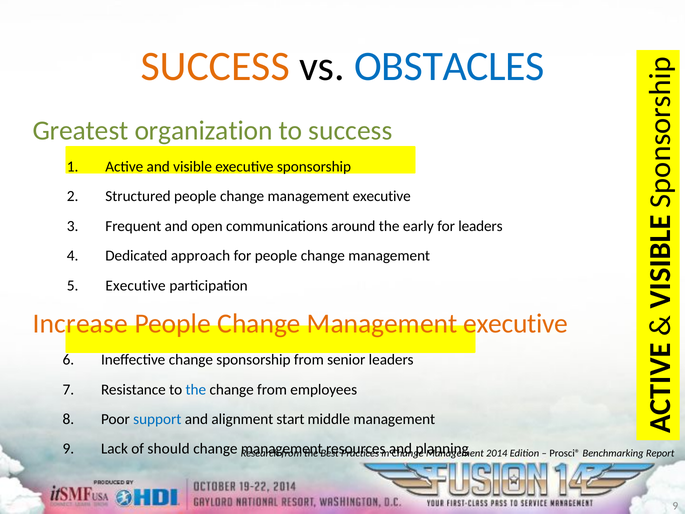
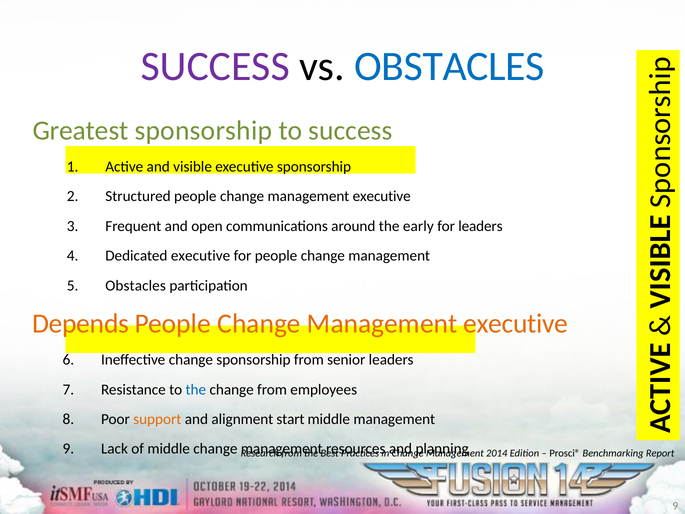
SUCCESS at (215, 66) colour: orange -> purple
Greatest organization: organization -> sponsorship
Dedicated approach: approach -> executive
Executive at (136, 285): Executive -> Obstacles
Increase: Increase -> Depends
support colour: blue -> orange
of should: should -> middle
